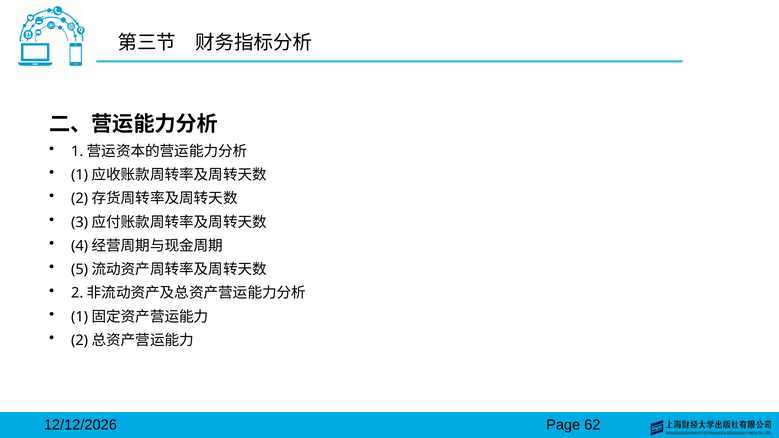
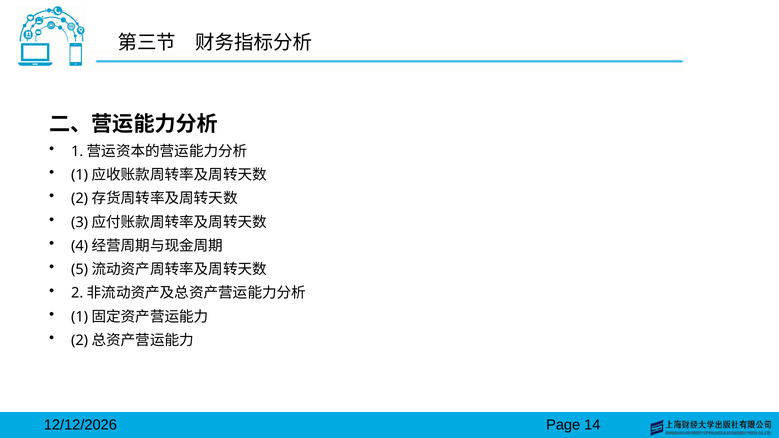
62: 62 -> 14
